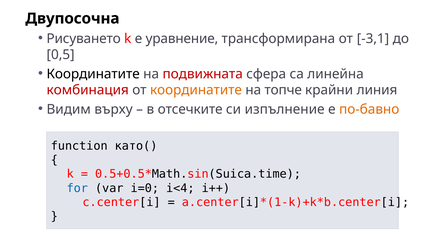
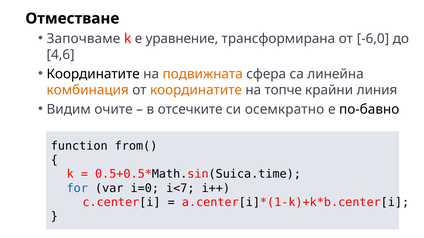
Двупосочна: Двупосочна -> Отместване
Рисуването: Рисуването -> Започваме
-3,1: -3,1 -> -6,0
0,5: 0,5 -> 4,6
подвижната colour: red -> orange
комбинация colour: red -> orange
върху: върху -> очите
изпълнение: изпълнение -> осемкратно
по-бавно colour: orange -> black
като(: като( -> from(
i<4: i<4 -> i<7
